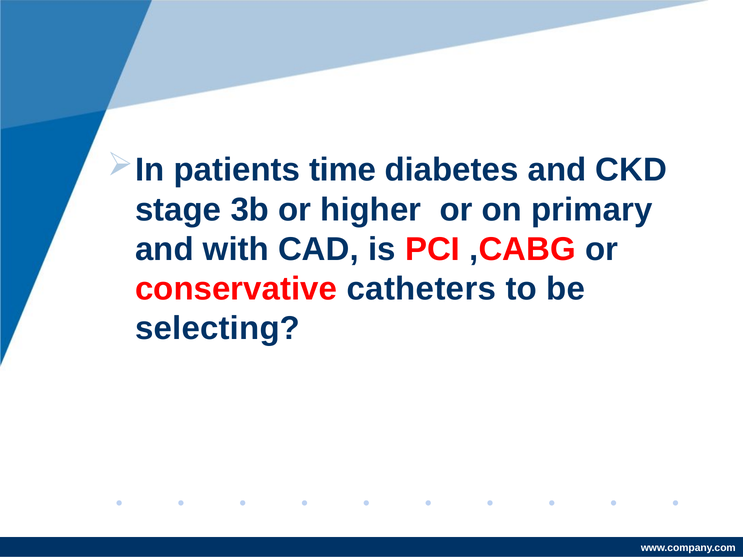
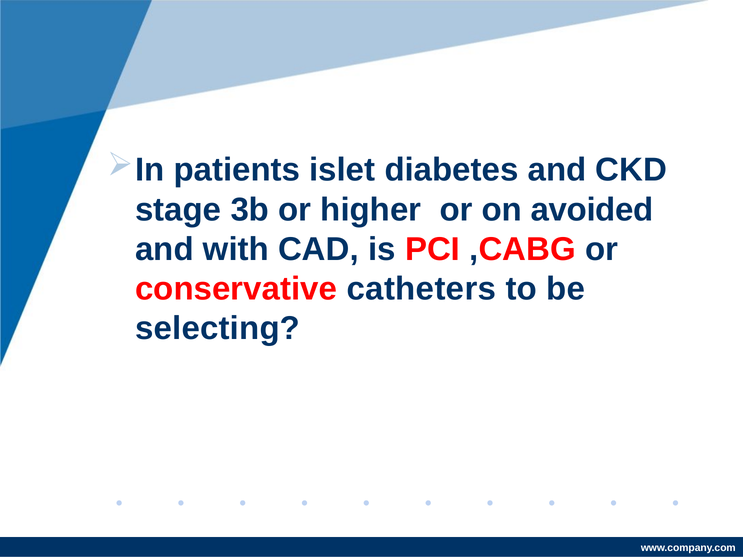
time: time -> islet
primary: primary -> avoided
